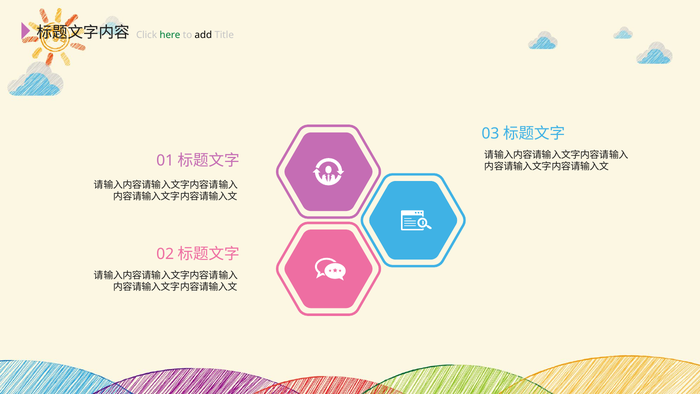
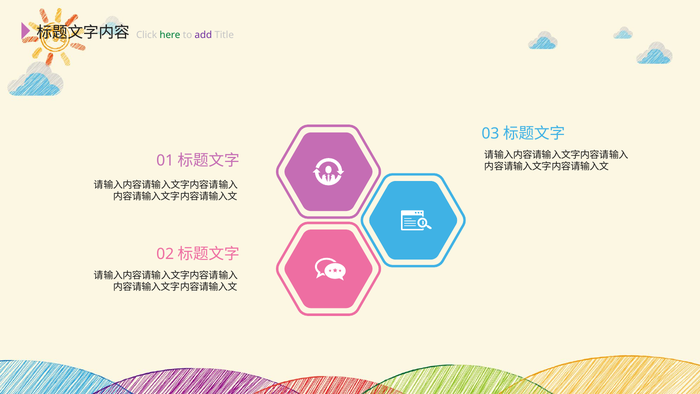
add colour: black -> purple
